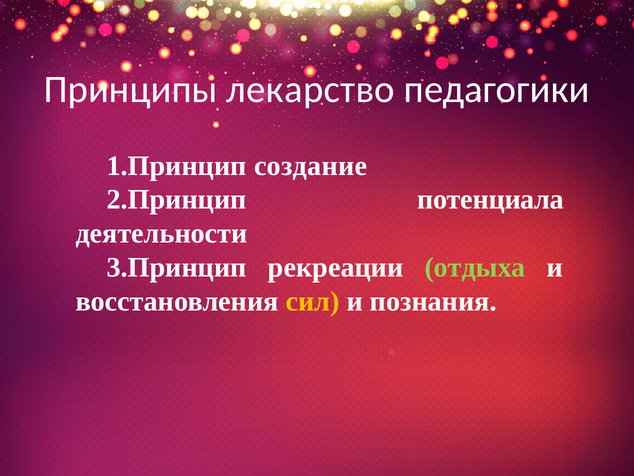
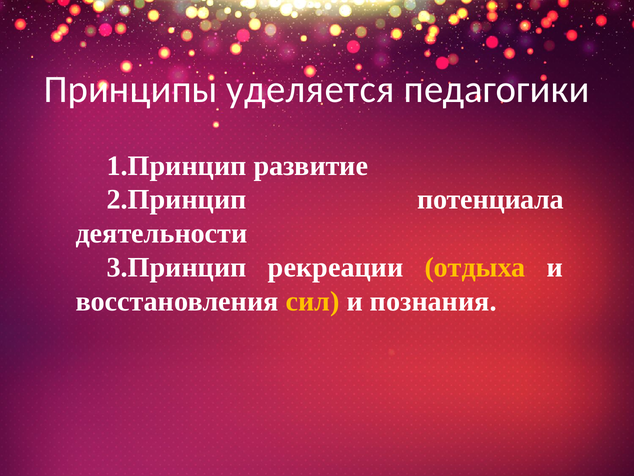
лекарство: лекарство -> уделяется
создание: создание -> развитие
отдыха colour: light green -> yellow
